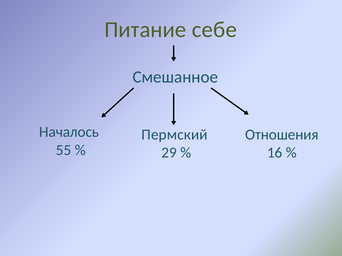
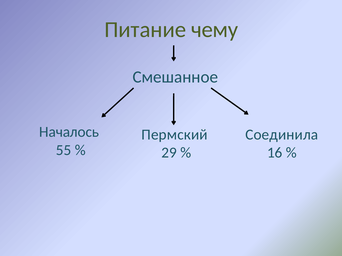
себе: себе -> чему
Отношения: Отношения -> Соединила
